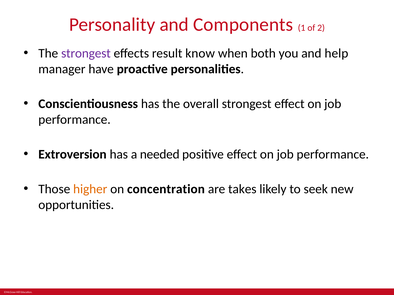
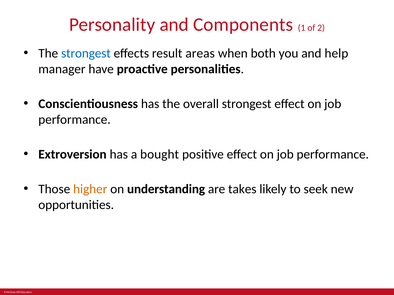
strongest at (86, 53) colour: purple -> blue
know: know -> areas
needed: needed -> bought
concentration: concentration -> understanding
